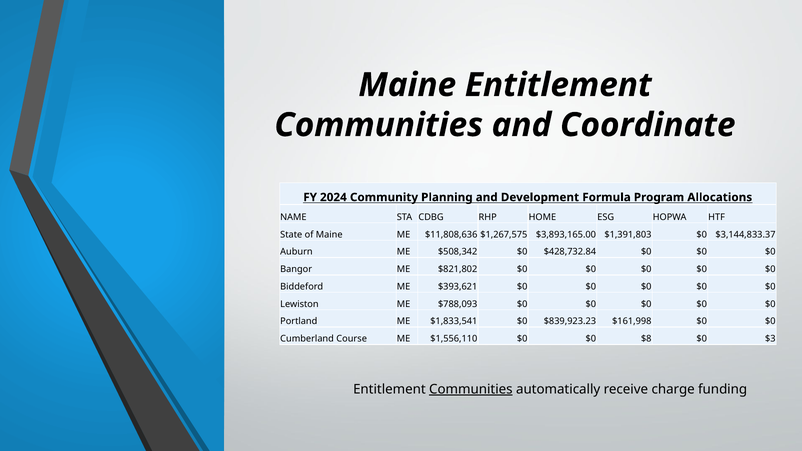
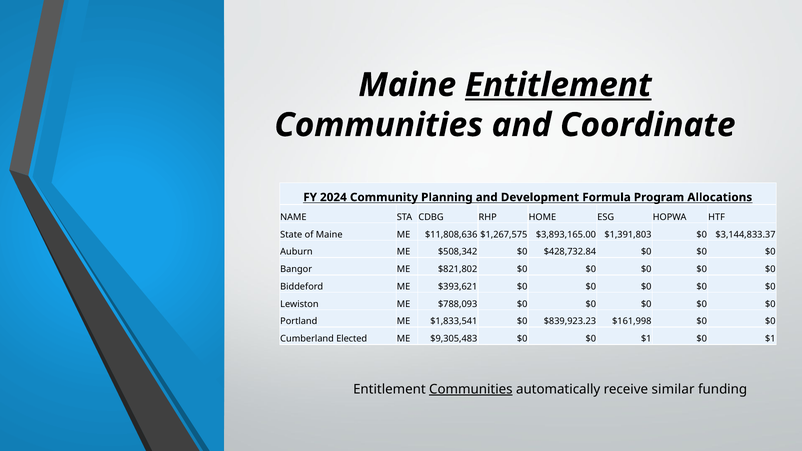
Entitlement at (558, 85) underline: none -> present
Course: Course -> Elected
$1,556,110: $1,556,110 -> $9,305,483
$0 $0 $8: $8 -> $1
$3 at (770, 339): $3 -> $1
charge: charge -> similar
